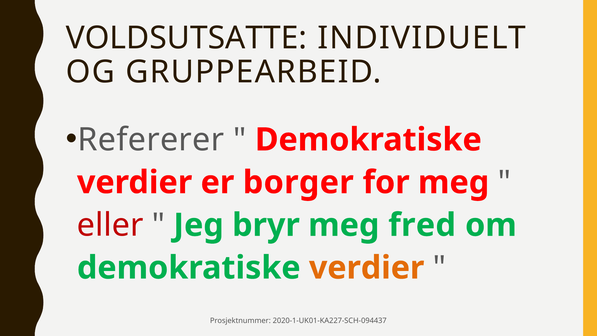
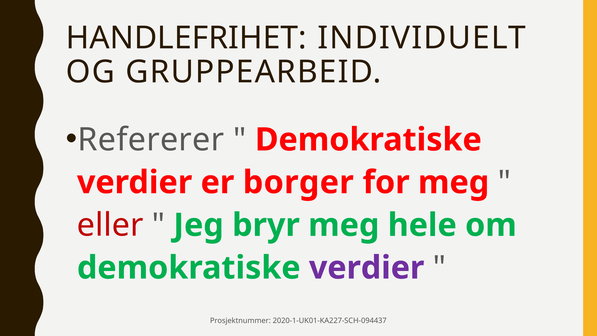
VOLDSUTSATTE: VOLDSUTSATTE -> HANDLEFRIHET
fred: fred -> hele
verdier at (367, 268) colour: orange -> purple
